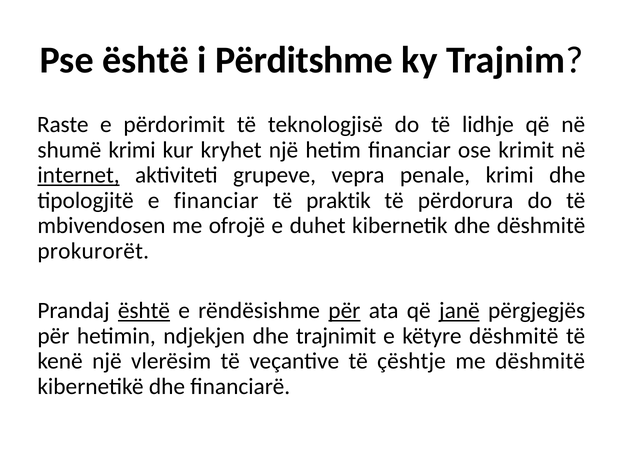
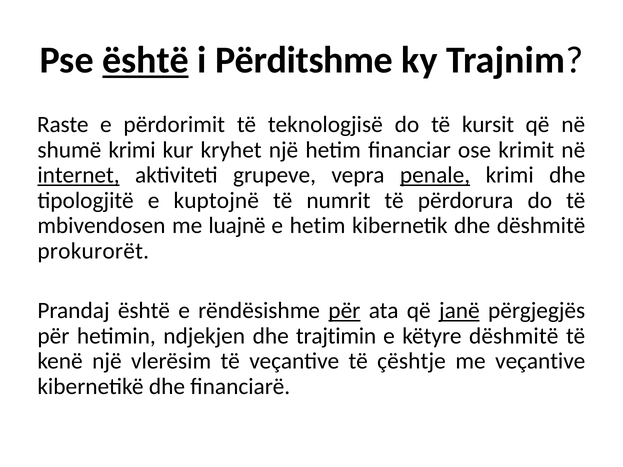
është at (145, 60) underline: none -> present
lidhje: lidhje -> kursit
penale underline: none -> present
e financiar: financiar -> kuptojnë
praktik: praktik -> numrit
ofrojë: ofrojë -> luajnë
e duhet: duhet -> hetim
është at (144, 311) underline: present -> none
trajnimit: trajnimit -> trajtimin
me dëshmitë: dëshmitë -> veçantive
